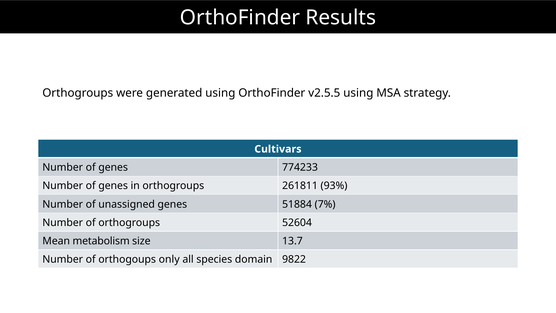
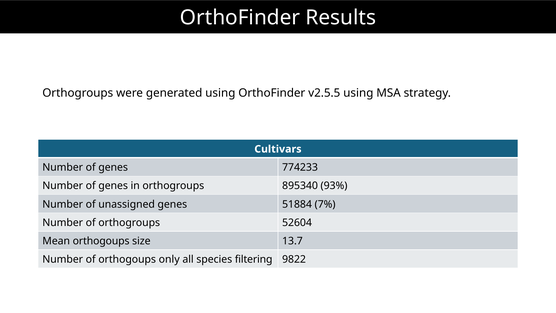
261811: 261811 -> 895340
Mean metabolism: metabolism -> orthogoups
domain: domain -> filtering
